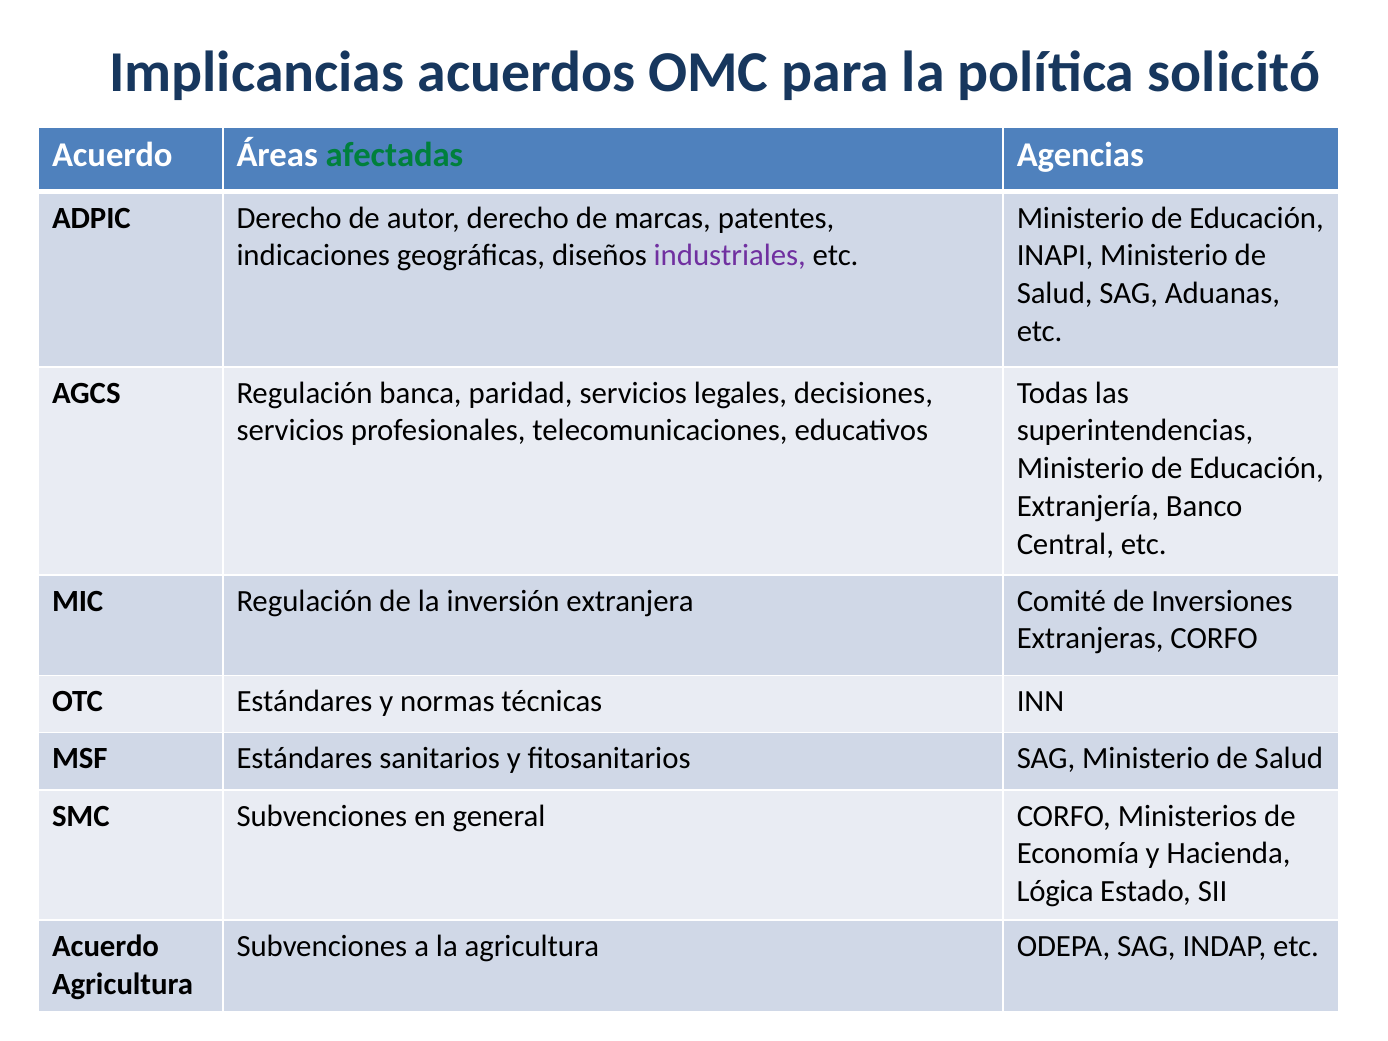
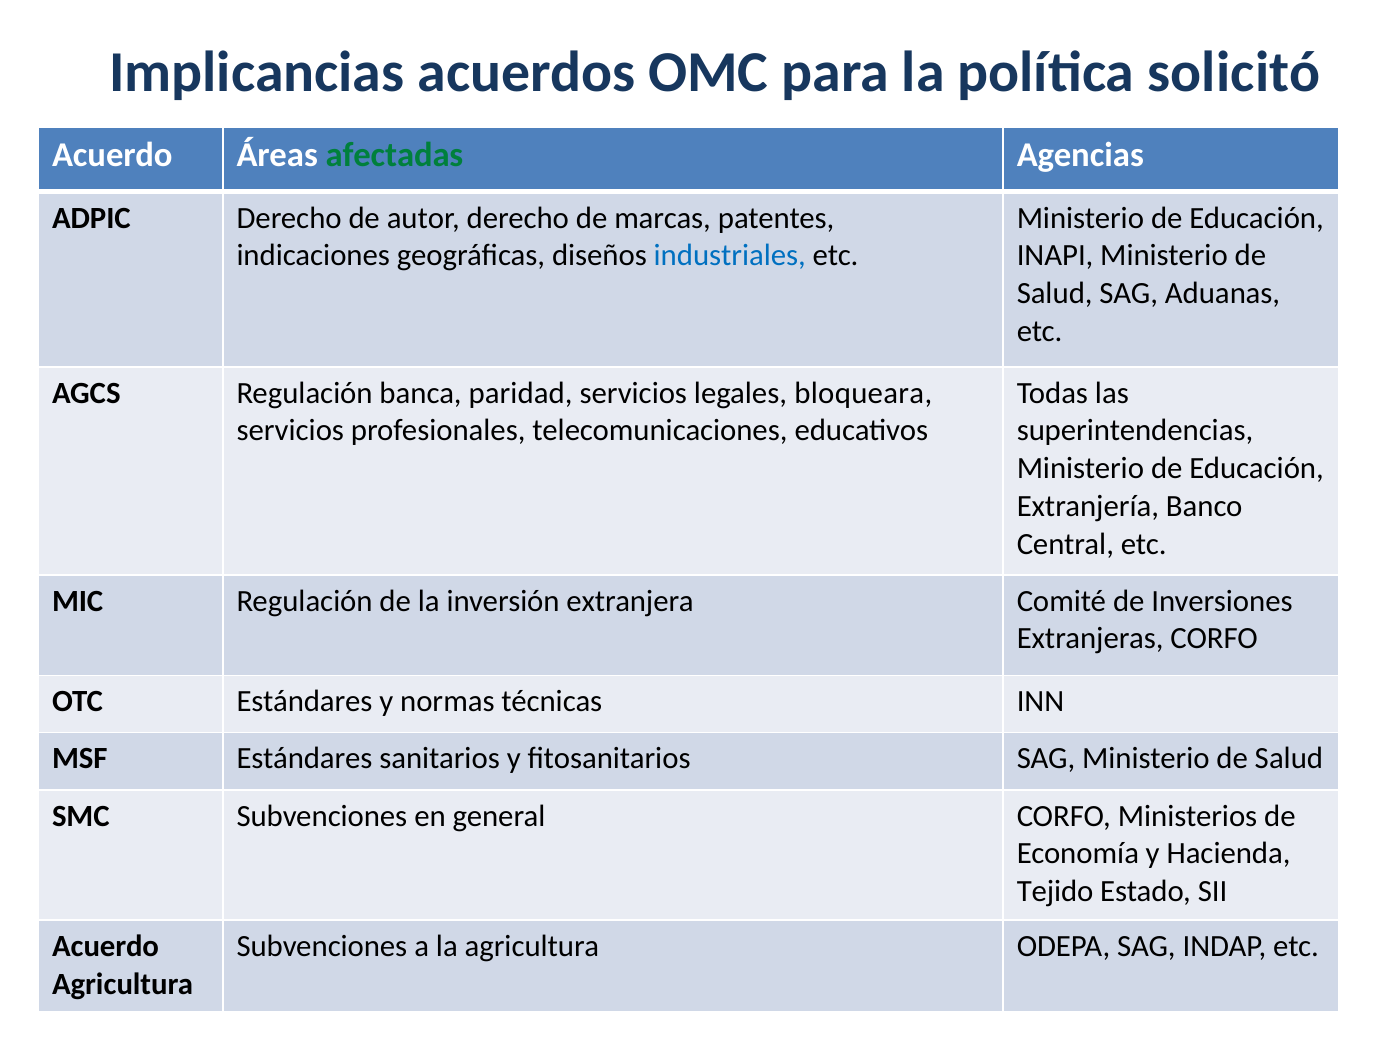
industriales colour: purple -> blue
decisiones: decisiones -> bloqueara
Lógica: Lógica -> Tejido
